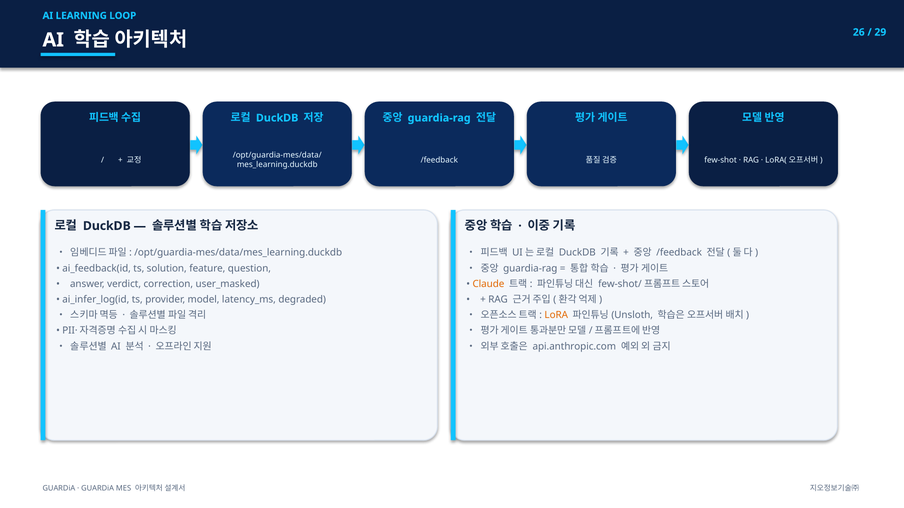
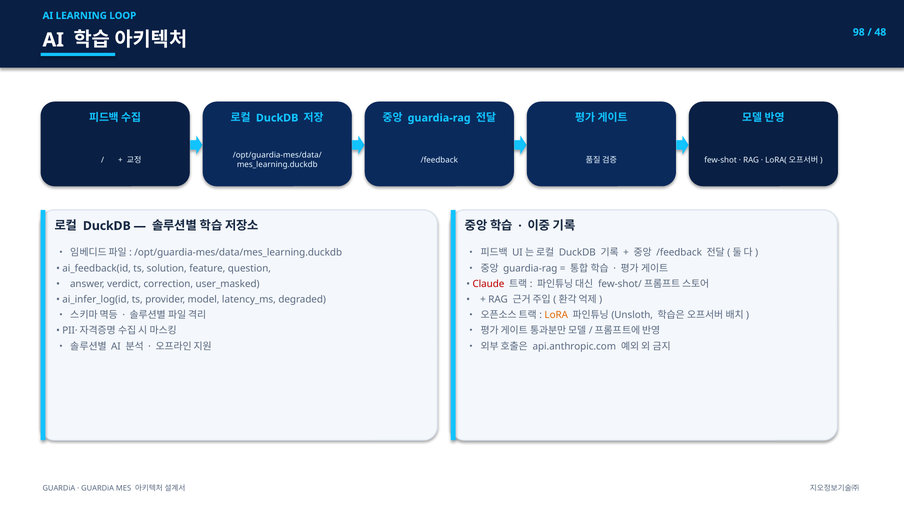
26: 26 -> 98
29: 29 -> 48
Claude colour: orange -> red
